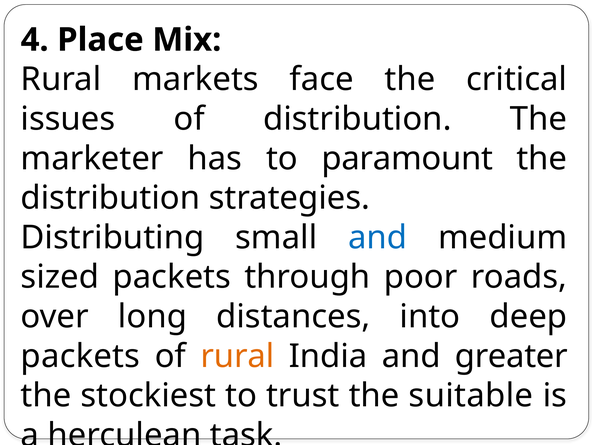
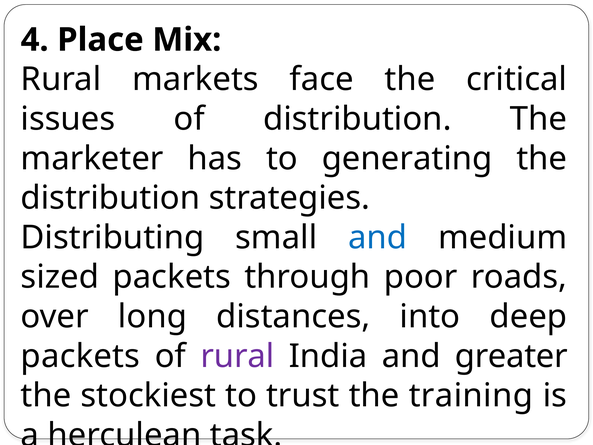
paramount: paramount -> generating
rural at (237, 356) colour: orange -> purple
suitable: suitable -> training
